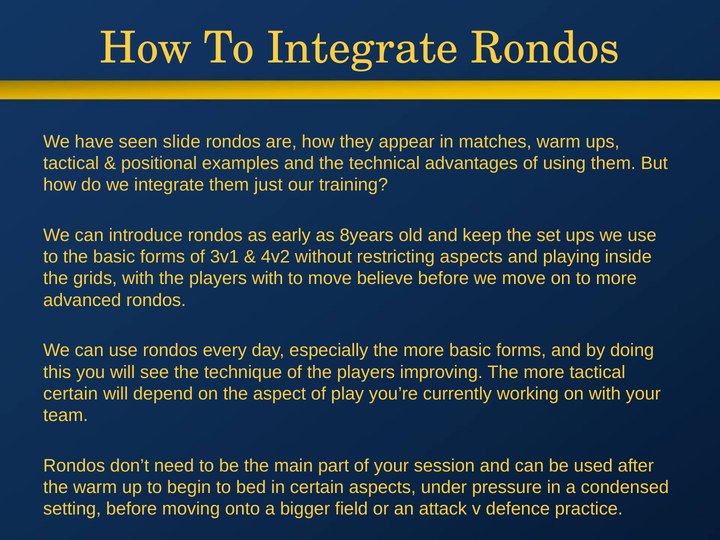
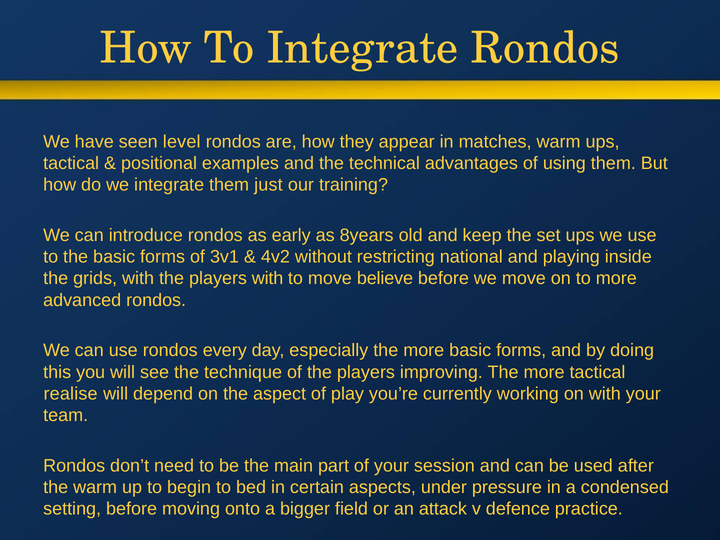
slide: slide -> level
restricting aspects: aspects -> national
certain at (71, 394): certain -> realise
